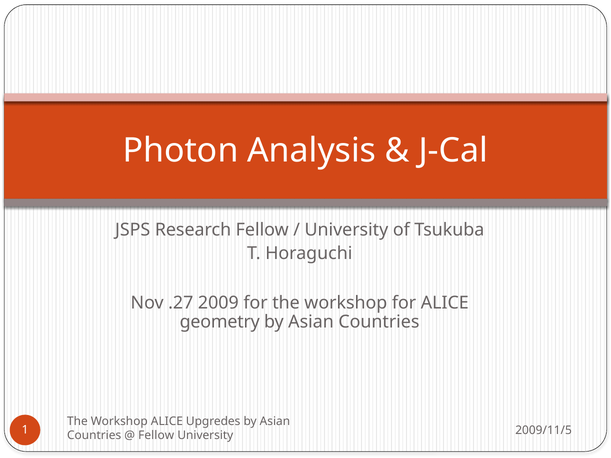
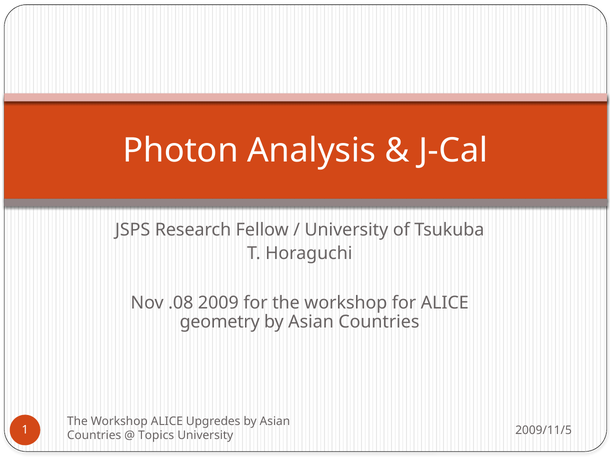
.27: .27 -> .08
Fellow at (156, 436): Fellow -> Topics
